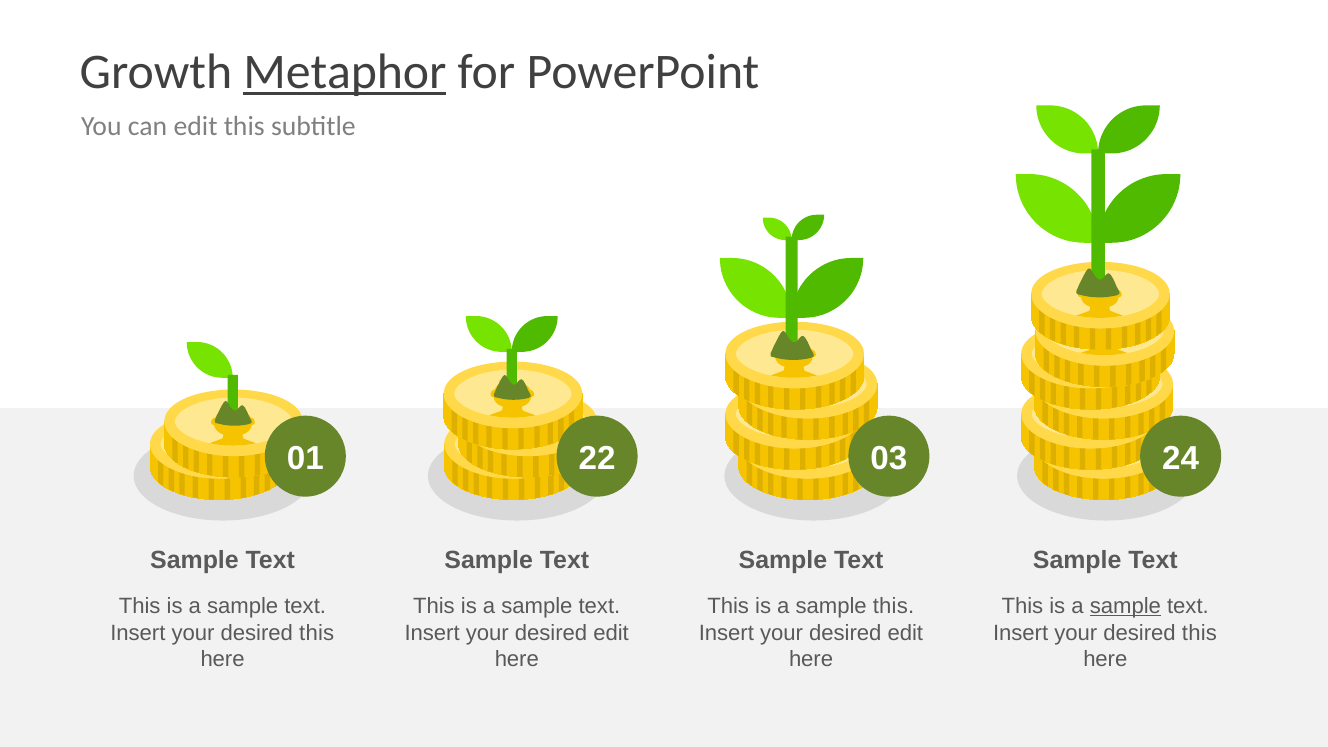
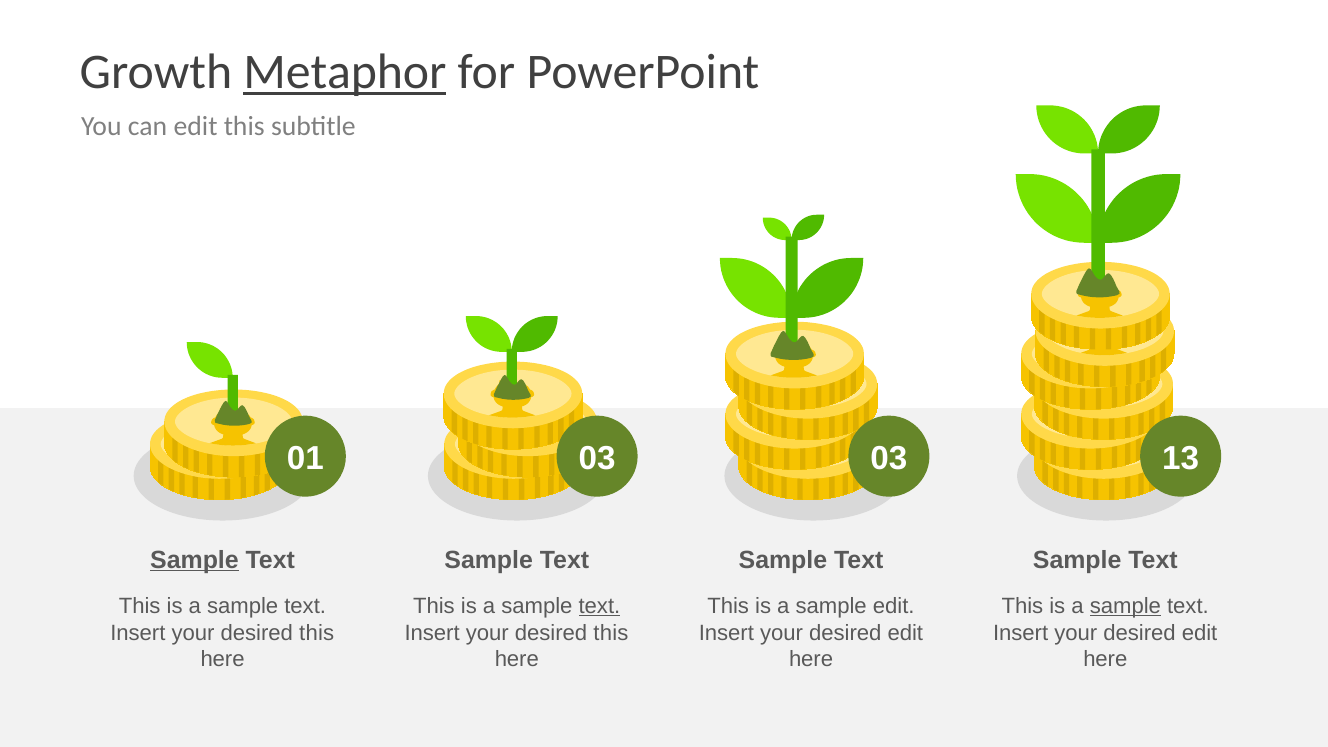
01 22: 22 -> 03
24: 24 -> 13
Sample at (194, 560) underline: none -> present
text at (599, 606) underline: none -> present
sample this: this -> edit
edit at (611, 633): edit -> this
this at (1199, 633): this -> edit
